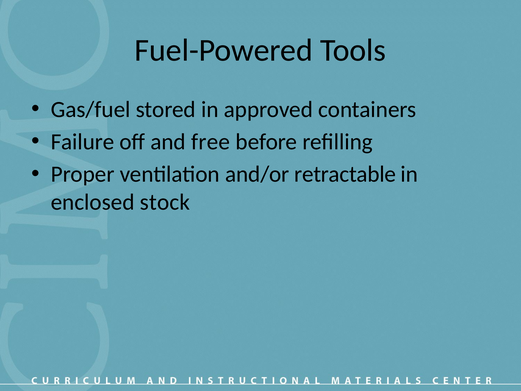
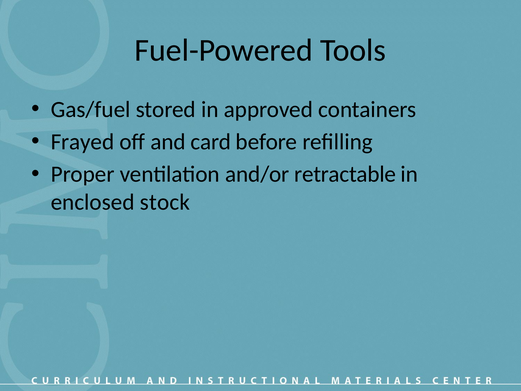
Failure: Failure -> Frayed
free: free -> card
